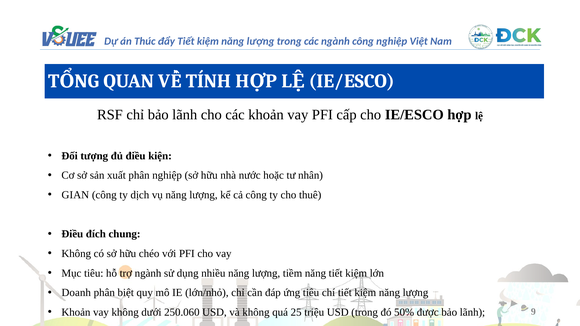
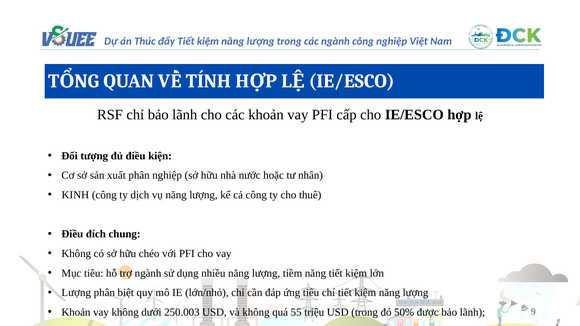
GIAN: GIAN -> KINH
Doanh at (76, 293): Doanh -> Lượng
250.060: 250.060 -> 250.003
25: 25 -> 55
